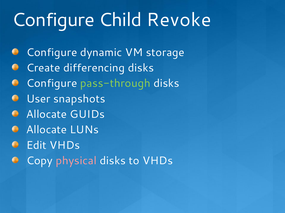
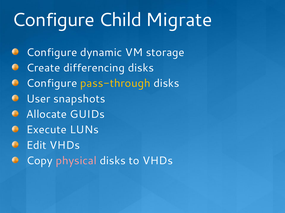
Revoke: Revoke -> Migrate
pass-through colour: light green -> yellow
Allocate at (46, 130): Allocate -> Execute
